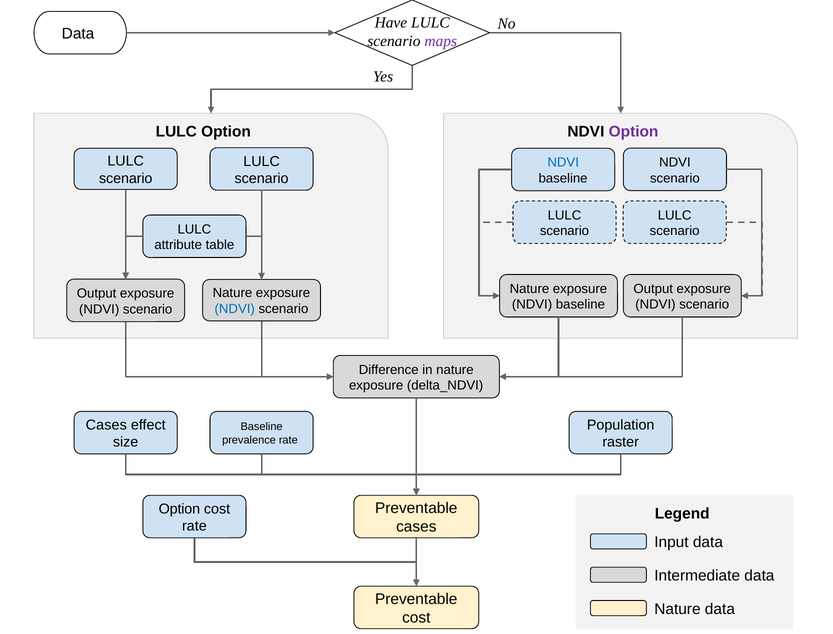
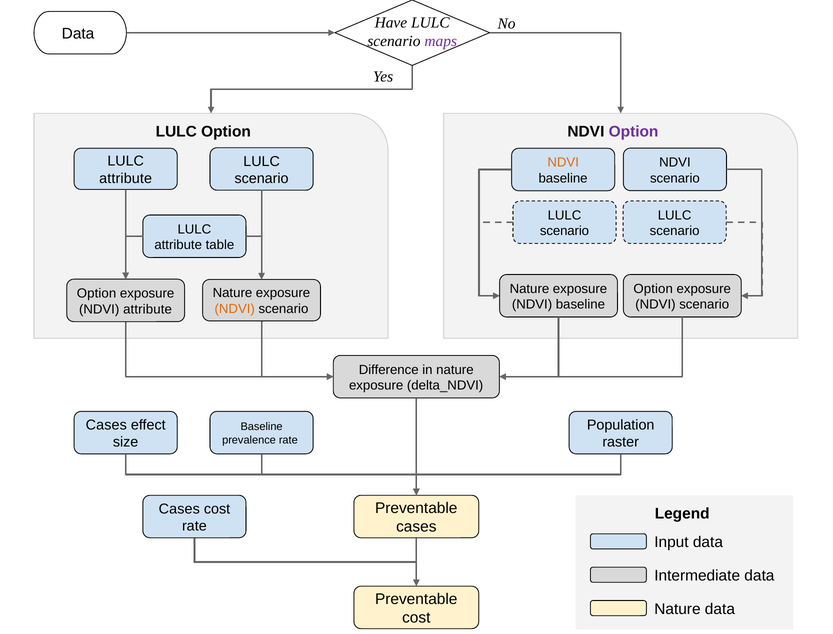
NDVI at (563, 163) colour: blue -> orange
scenario at (126, 179): scenario -> attribute
Output at (653, 289): Output -> Option
Output at (97, 294): Output -> Option
NDVI at (235, 309) colour: blue -> orange
scenario at (148, 310): scenario -> attribute
Option at (179, 509): Option -> Cases
